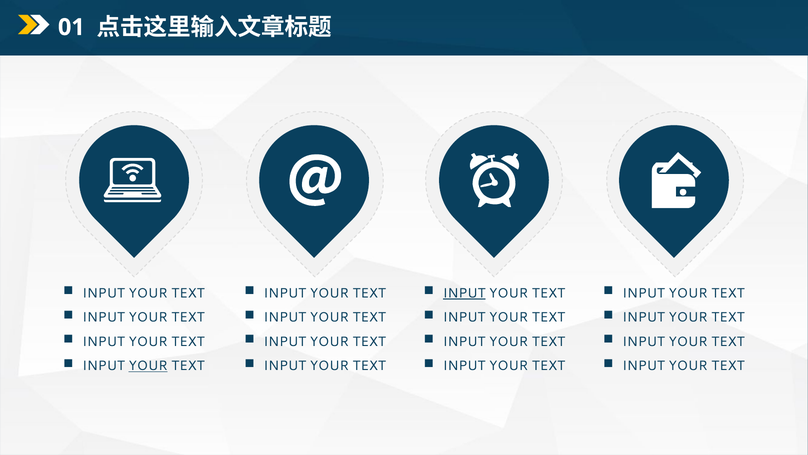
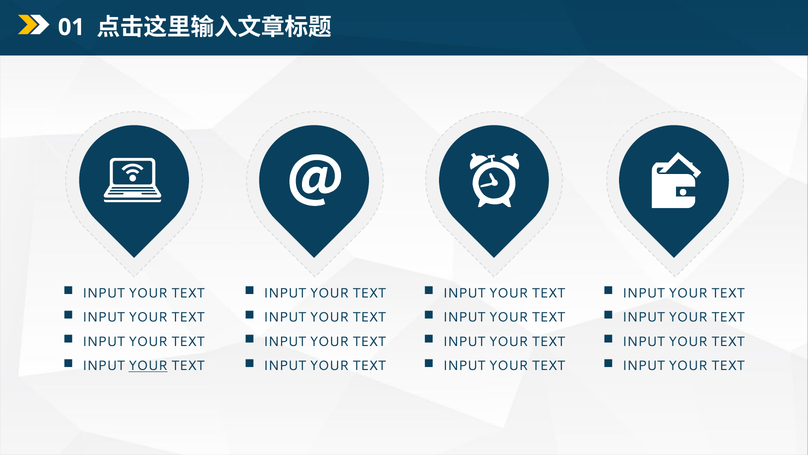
INPUT at (464, 293) underline: present -> none
